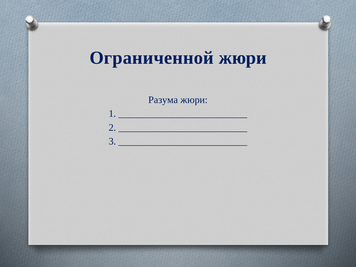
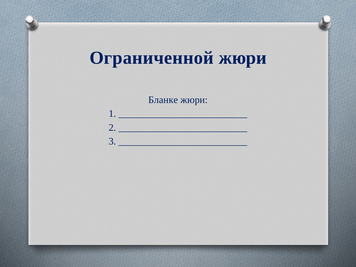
Разума: Разума -> Бланке
